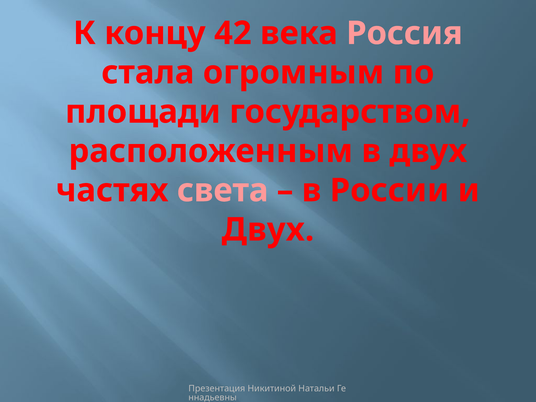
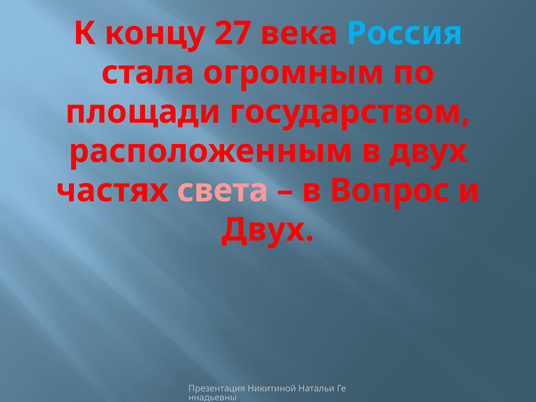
42: 42 -> 27
Россия colour: pink -> light blue
России: России -> Вопрос
